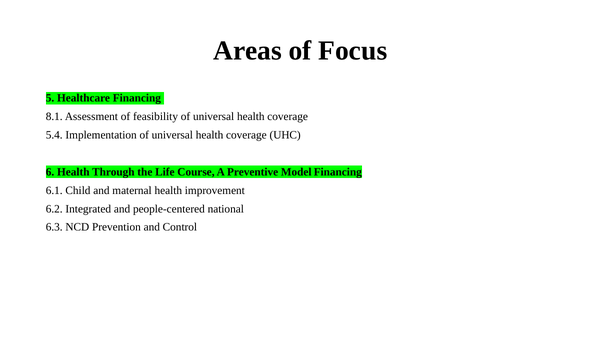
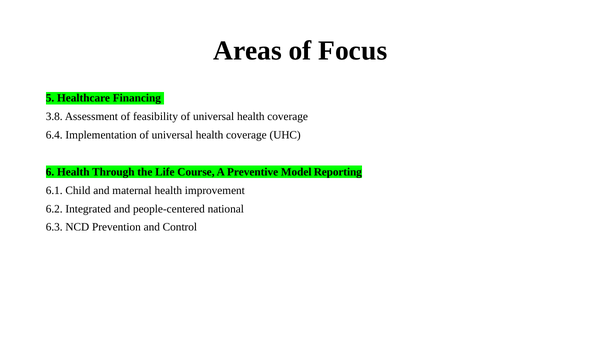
8.1: 8.1 -> 3.8
5.4: 5.4 -> 6.4
Model Financing: Financing -> Reporting
